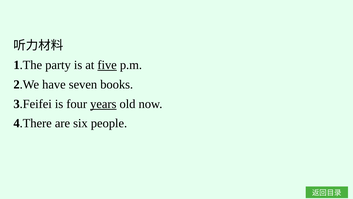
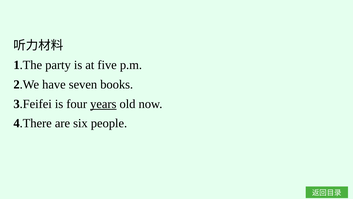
five underline: present -> none
